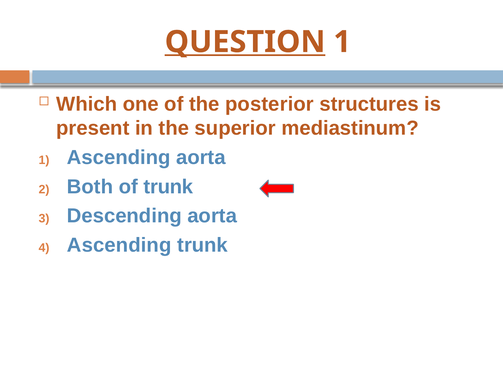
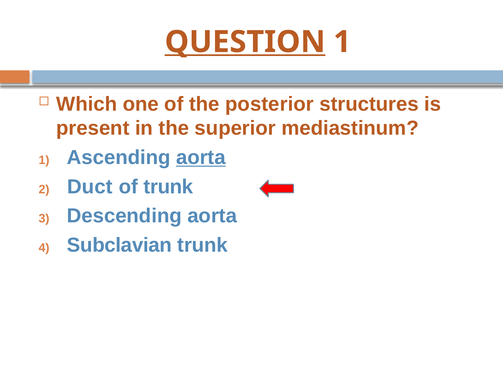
aorta at (201, 158) underline: none -> present
Both: Both -> Duct
Ascending at (119, 245): Ascending -> Subclavian
